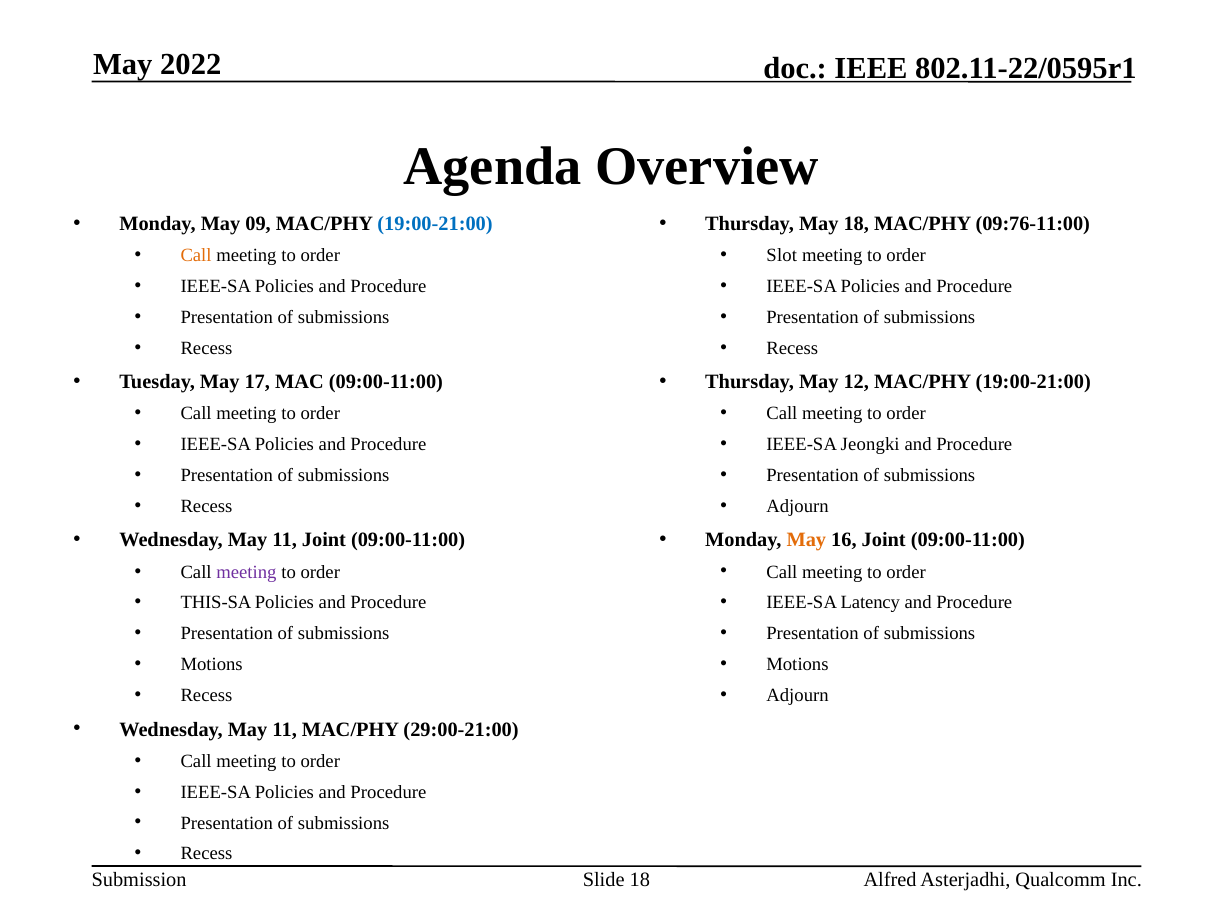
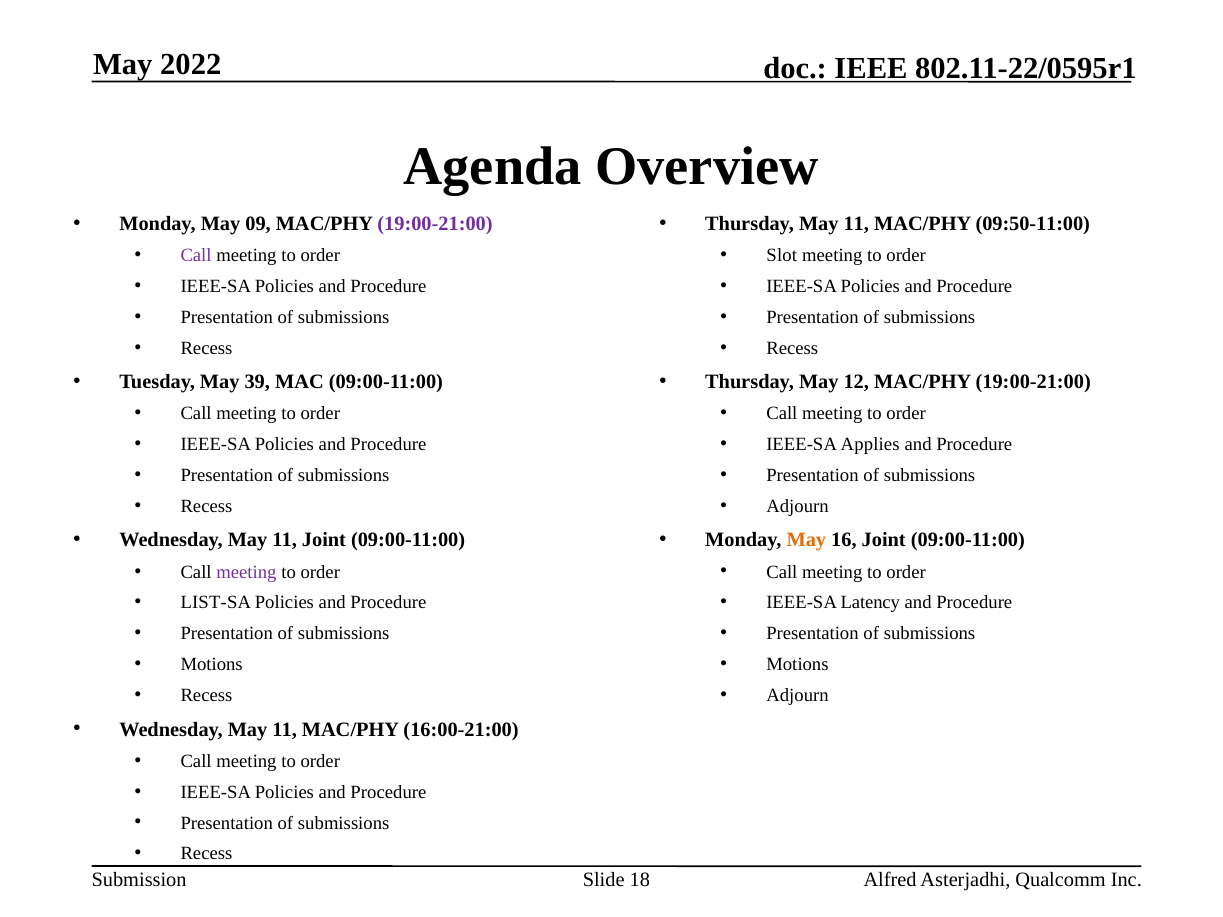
19:00-21:00 at (435, 224) colour: blue -> purple
Thursday May 18: 18 -> 11
09:76-11:00: 09:76-11:00 -> 09:50-11:00
Call at (196, 255) colour: orange -> purple
17: 17 -> 39
Jeongki: Jeongki -> Applies
THIS-SA: THIS-SA -> LIST-SA
29:00-21:00: 29:00-21:00 -> 16:00-21:00
